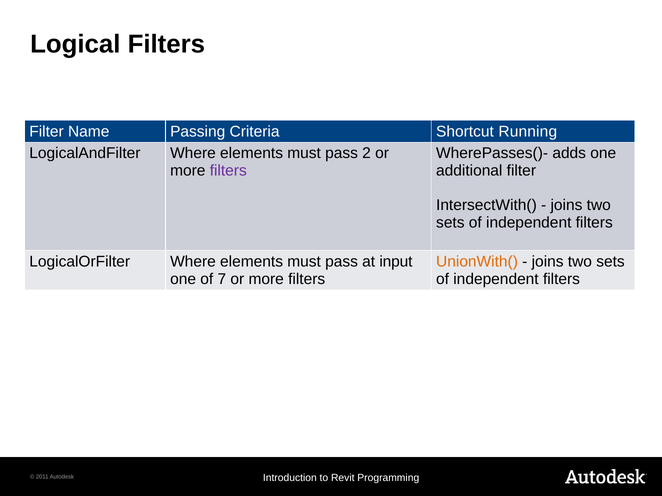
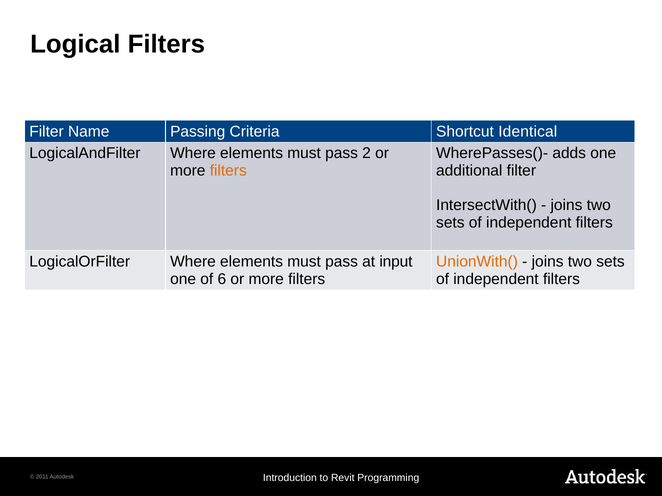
Running: Running -> Identical
filters at (228, 171) colour: purple -> orange
7: 7 -> 6
